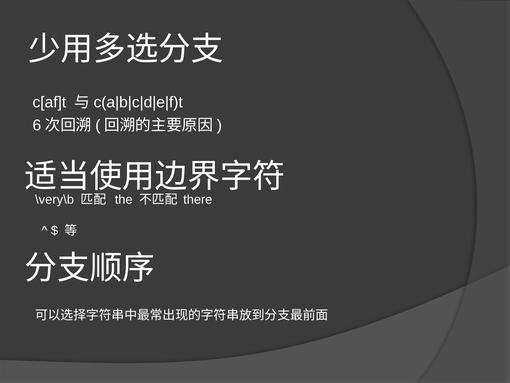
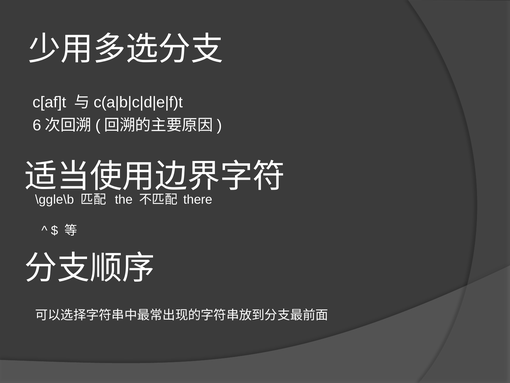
\very\b: \very\b -> \ggle\b
